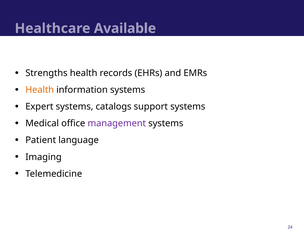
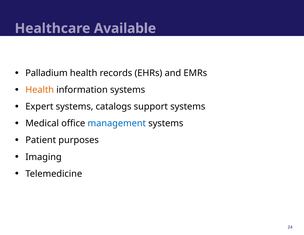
Strengths: Strengths -> Palladium
management colour: purple -> blue
language: language -> purposes
